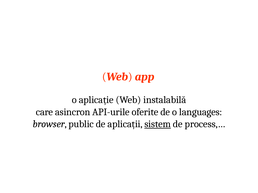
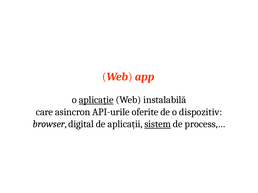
aplicație underline: none -> present
languages: languages -> dispozitiv
public: public -> digital
